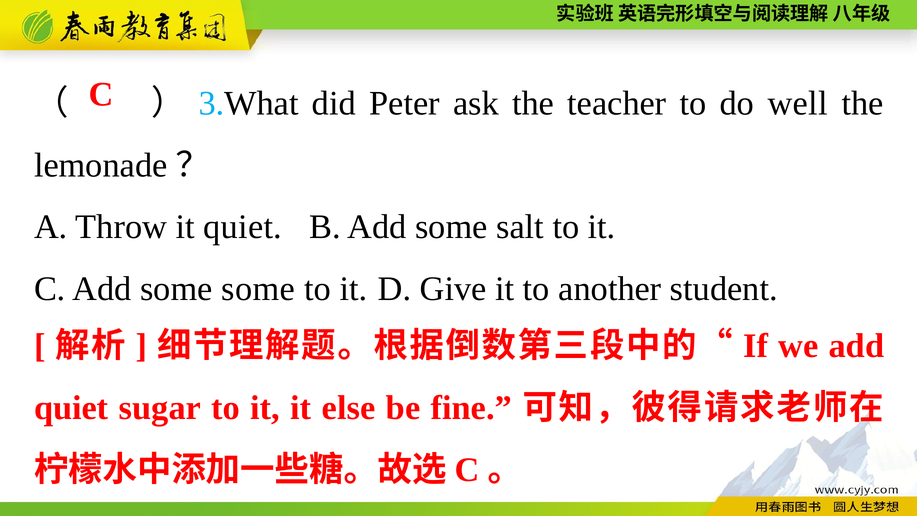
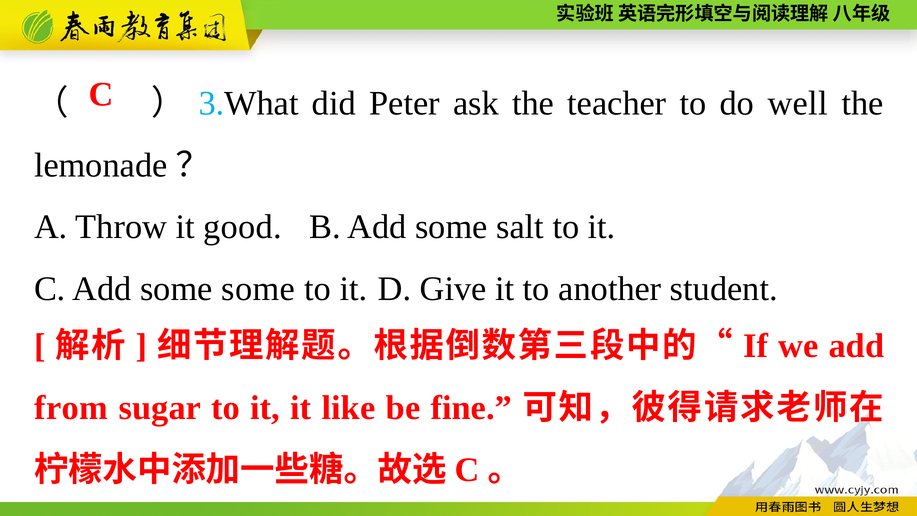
it quiet: quiet -> good
quiet at (71, 408): quiet -> from
else: else -> like
